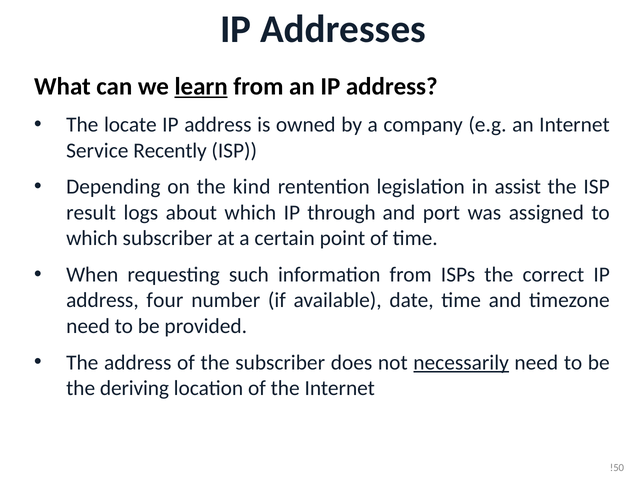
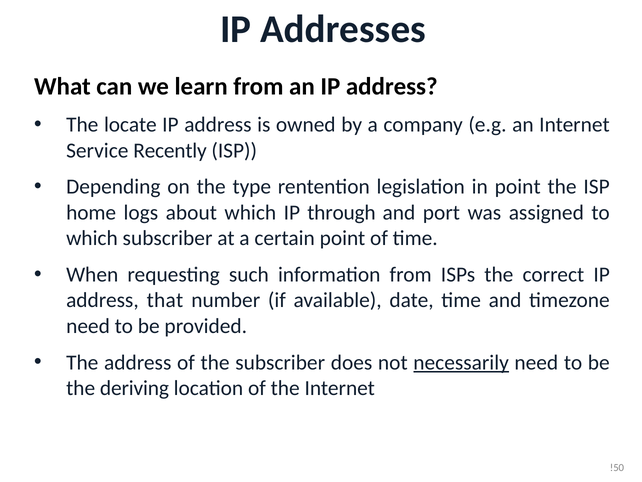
learn underline: present -> none
kind: kind -> type
in assist: assist -> point
result: result -> home
four: four -> that
